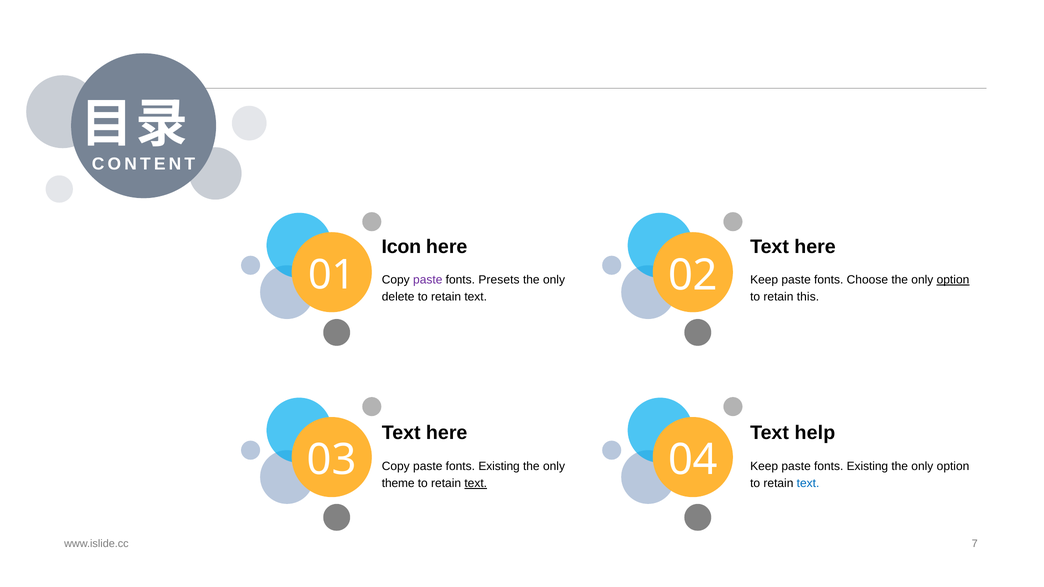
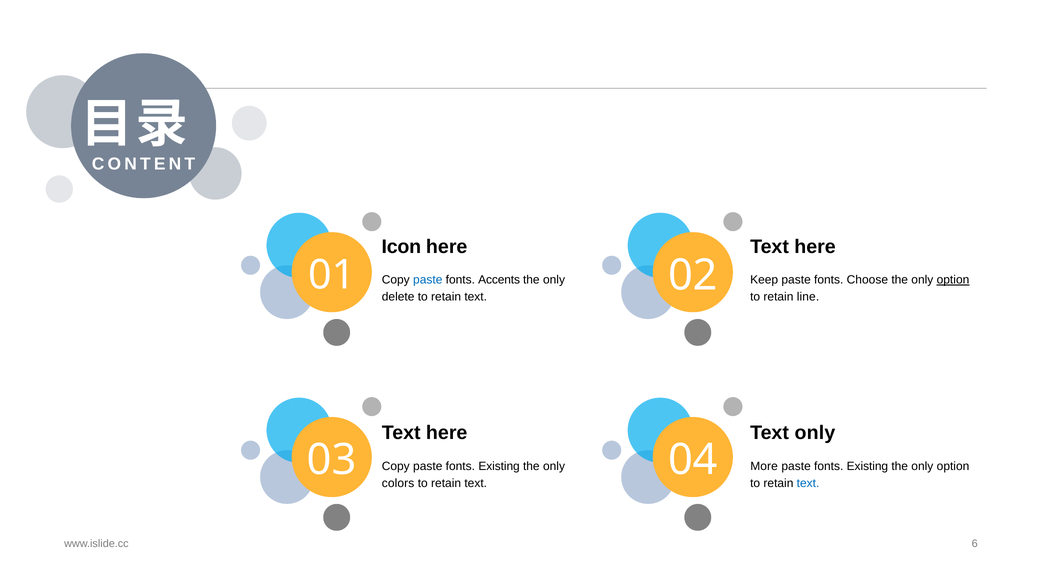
paste at (428, 280) colour: purple -> blue
Presets: Presets -> Accents
this: this -> line
Text help: help -> only
Keep at (764, 466): Keep -> More
theme: theme -> colors
text at (476, 484) underline: present -> none
7: 7 -> 6
